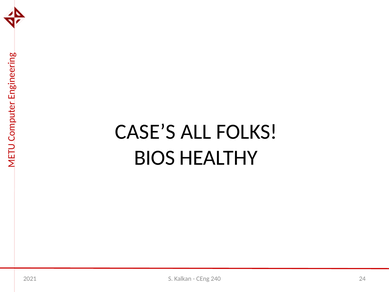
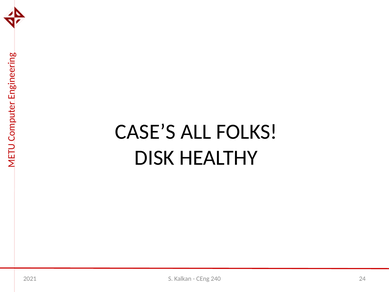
BIOS: BIOS -> DISK
